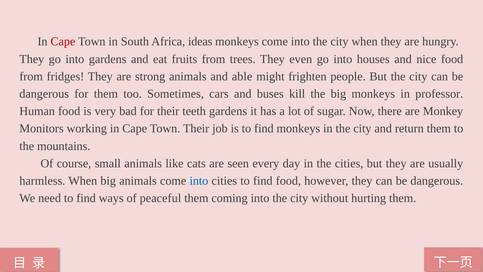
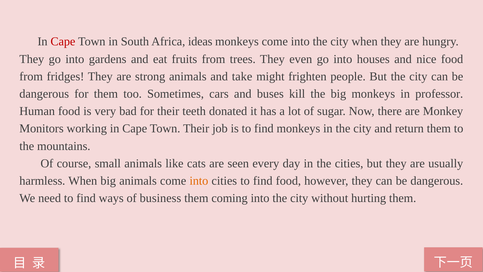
able: able -> take
teeth gardens: gardens -> donated
into at (199, 181) colour: blue -> orange
peaceful: peaceful -> business
